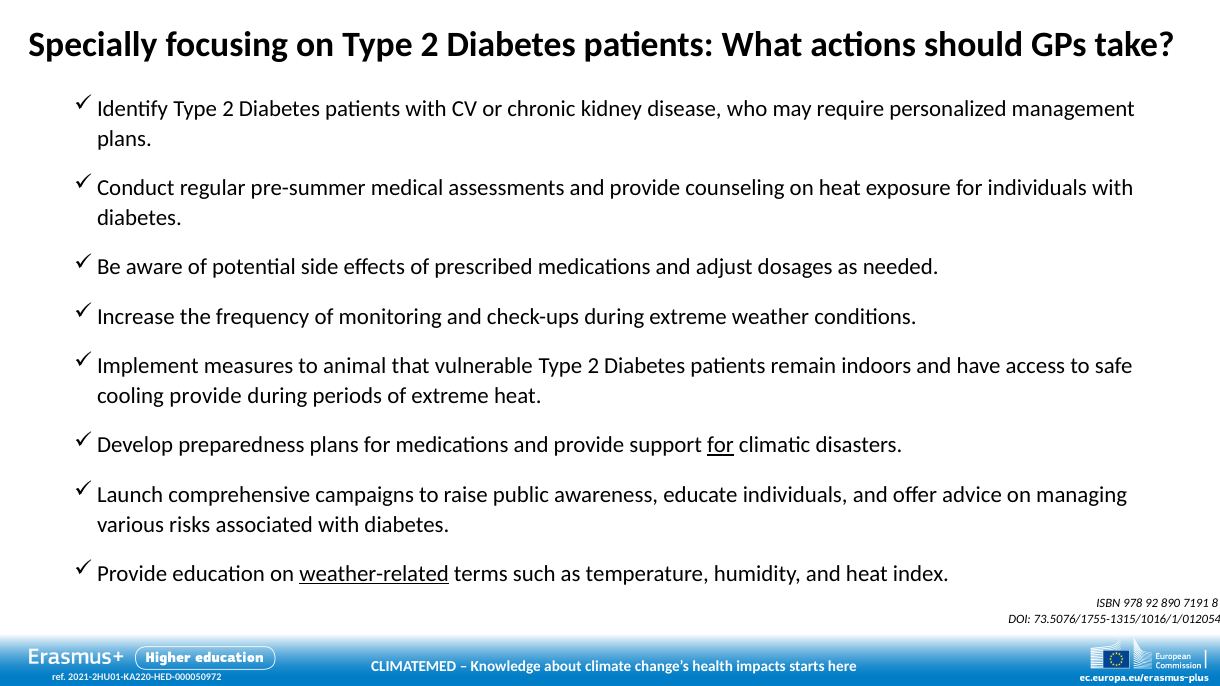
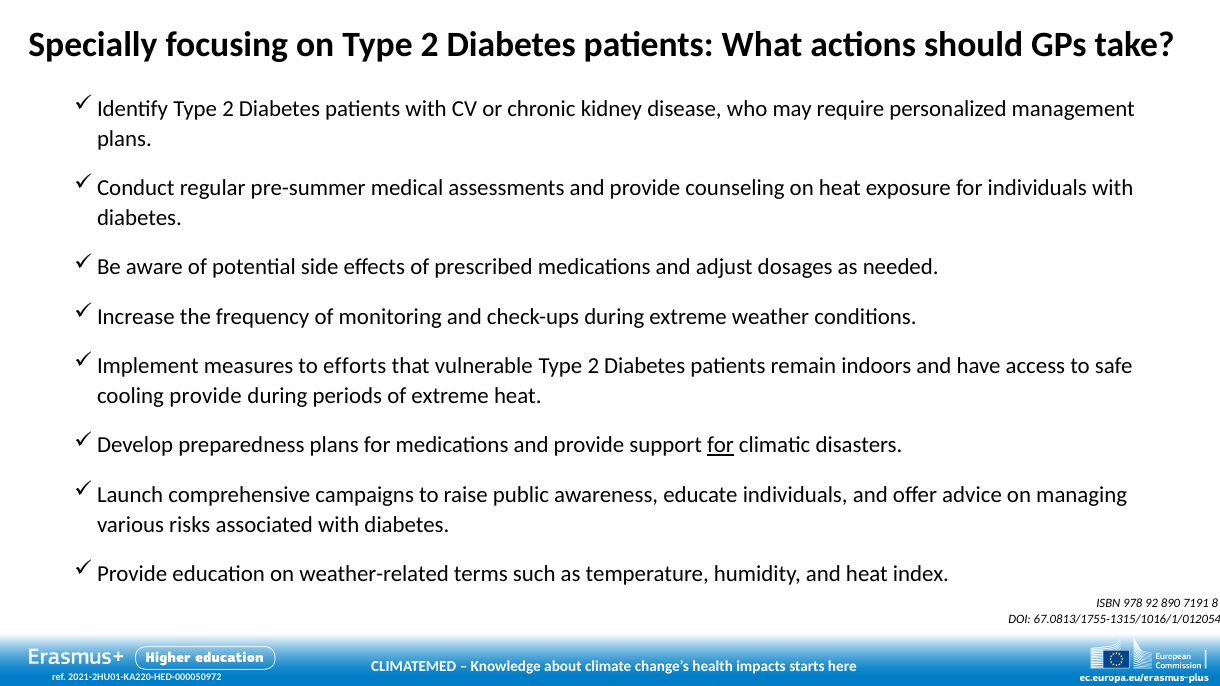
animal: animal -> efforts
weather-related underline: present -> none
73.5076/1755-1315/1016/1/012054: 73.5076/1755-1315/1016/1/012054 -> 67.0813/1755-1315/1016/1/012054
